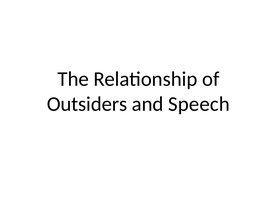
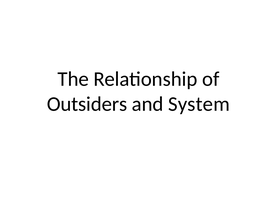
Speech: Speech -> System
